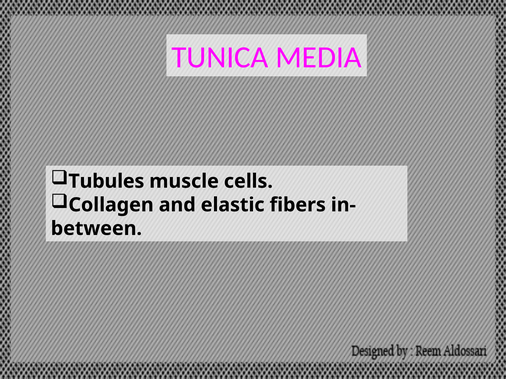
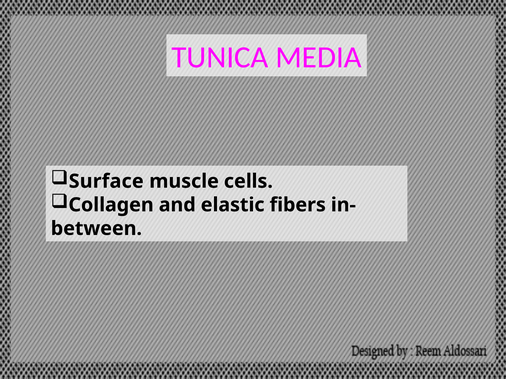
Tubules: Tubules -> Surface
